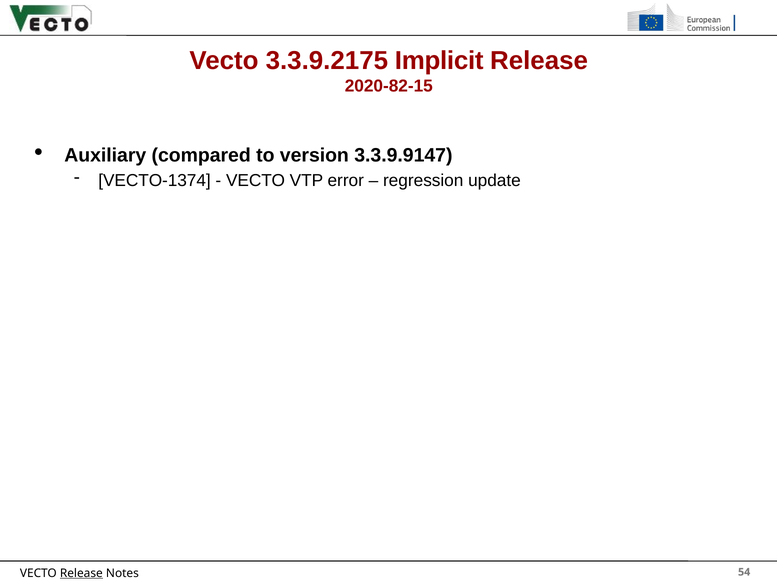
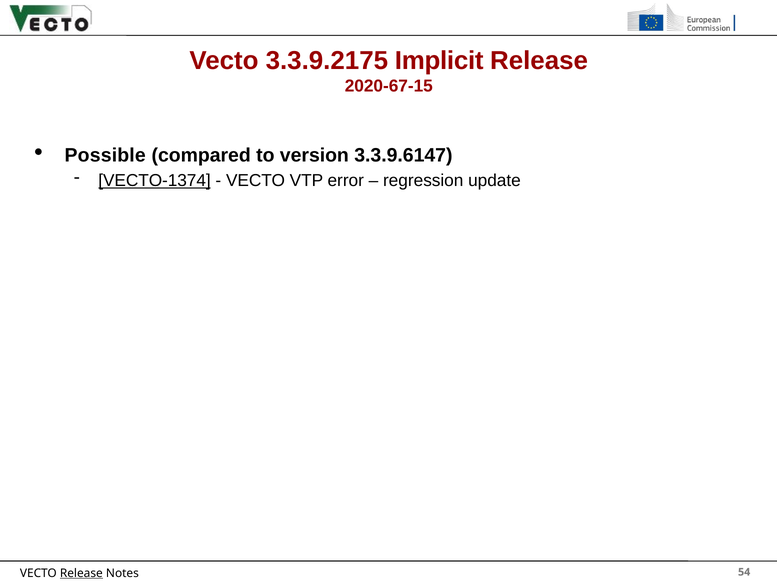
2020-82-15: 2020-82-15 -> 2020-67-15
Auxiliary: Auxiliary -> Possible
3.3.9.9147: 3.3.9.9147 -> 3.3.9.6147
VECTO-1374 underline: none -> present
